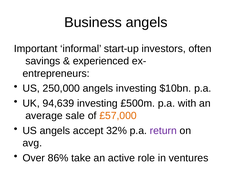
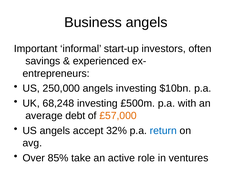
94,639: 94,639 -> 68,248
sale: sale -> debt
return colour: purple -> blue
86%: 86% -> 85%
